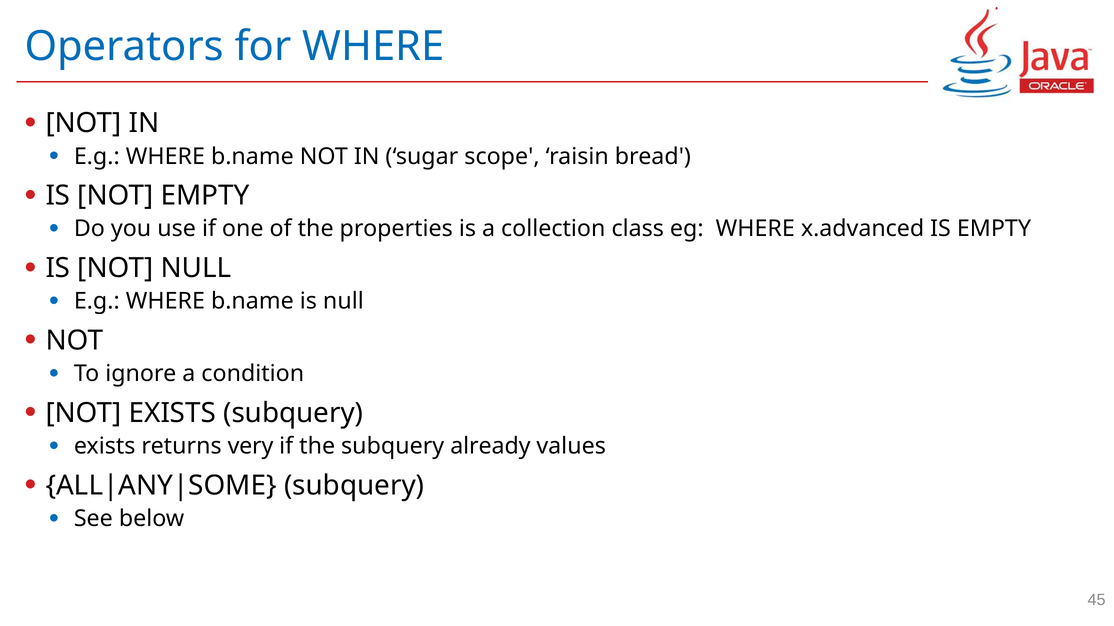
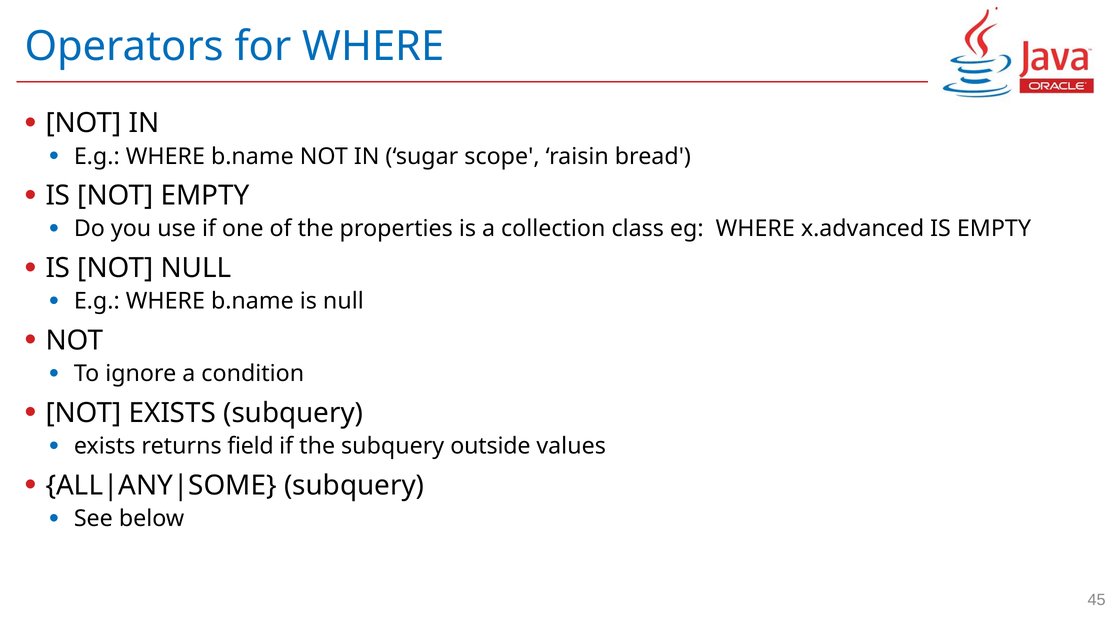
very: very -> field
already: already -> outside
